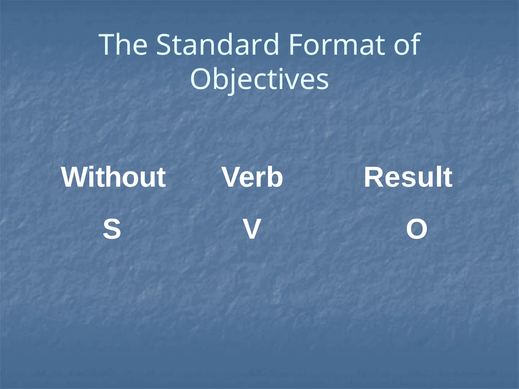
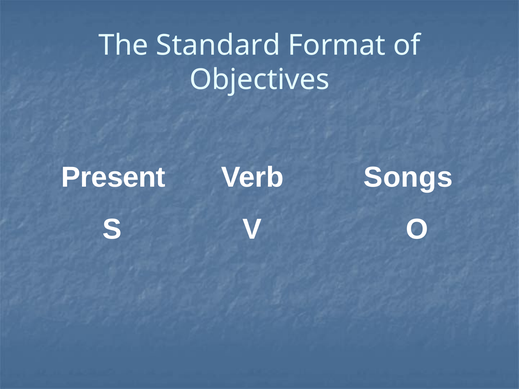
Without: Without -> Present
Result: Result -> Songs
